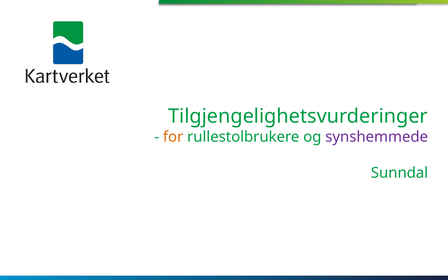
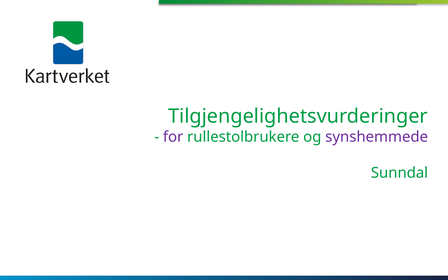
for colour: orange -> purple
